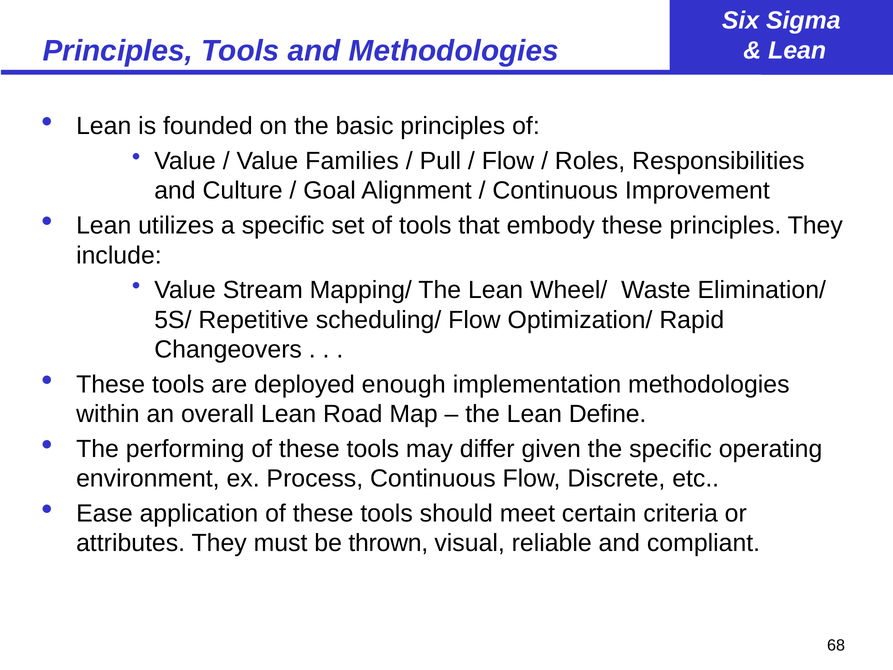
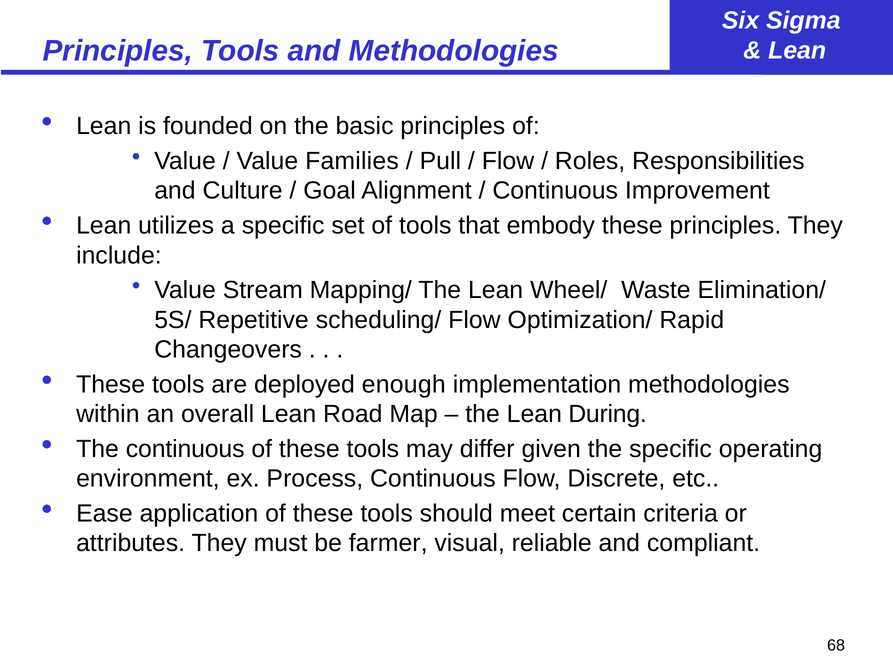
Define: Define -> During
The performing: performing -> continuous
thrown: thrown -> farmer
